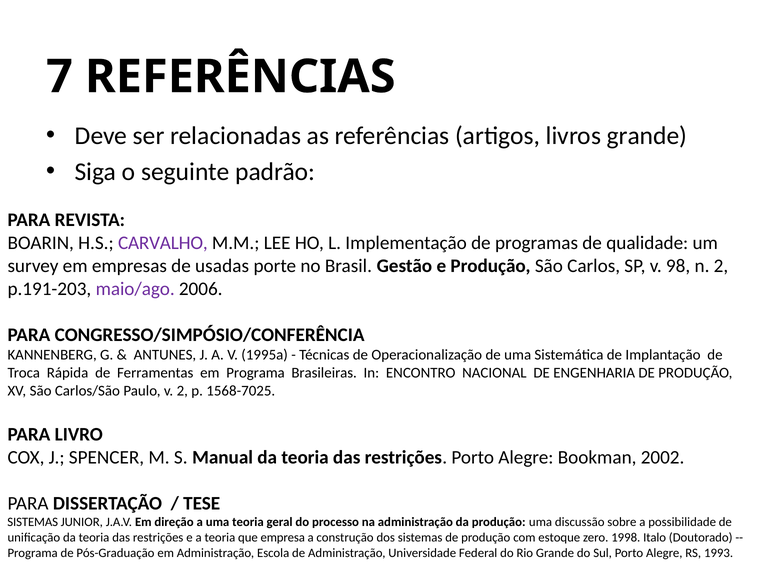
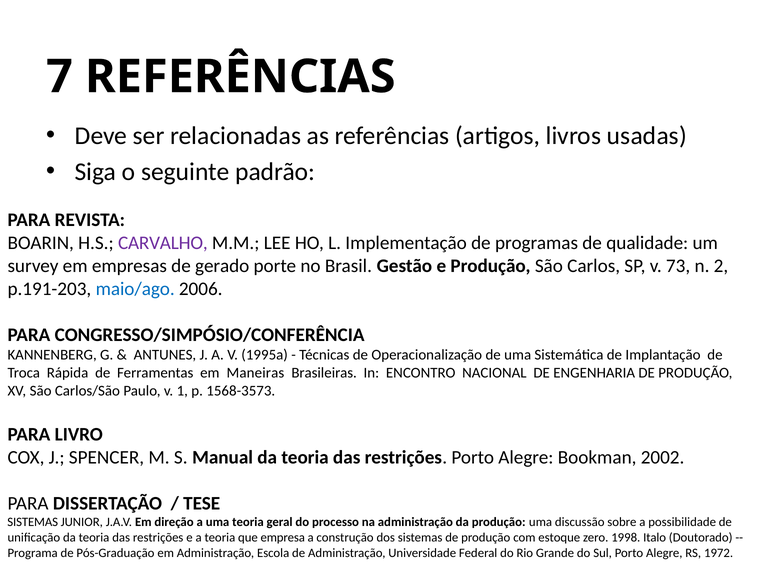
livros grande: grande -> usadas
usadas: usadas -> gerado
98: 98 -> 73
maio/ago colour: purple -> blue
em Programa: Programa -> Maneiras
v 2: 2 -> 1
1568-7025: 1568-7025 -> 1568-3573
1993: 1993 -> 1972
